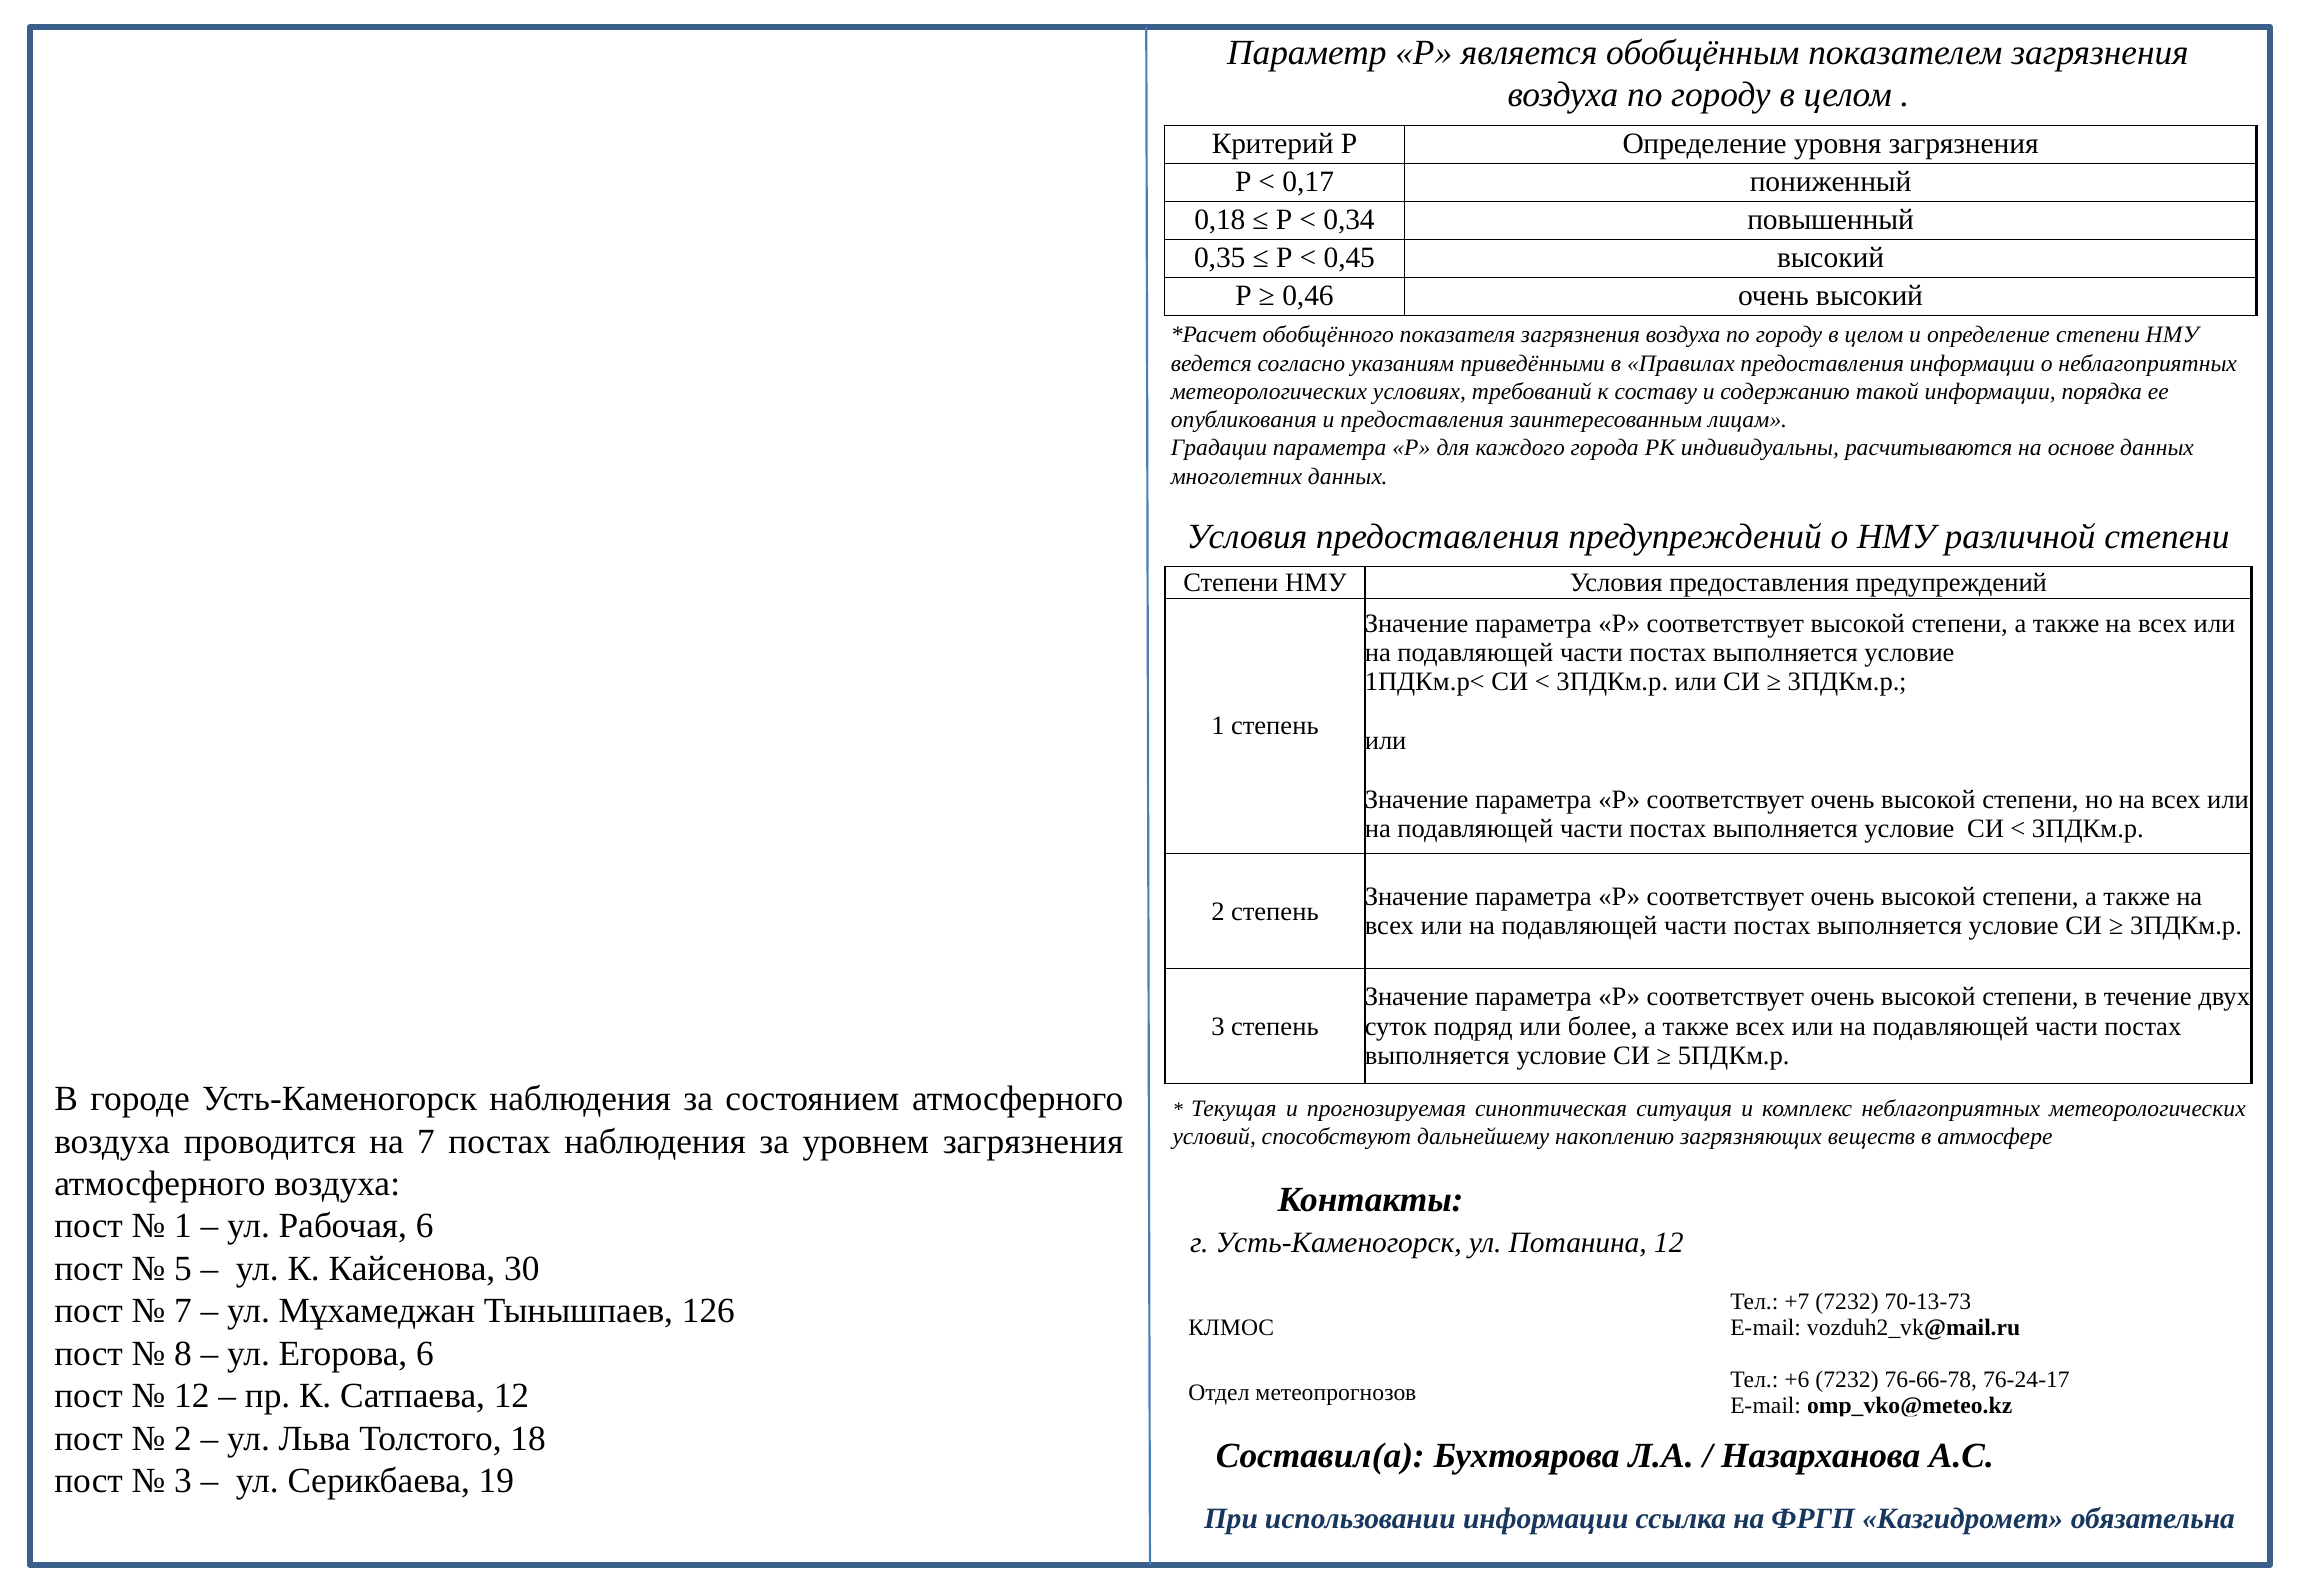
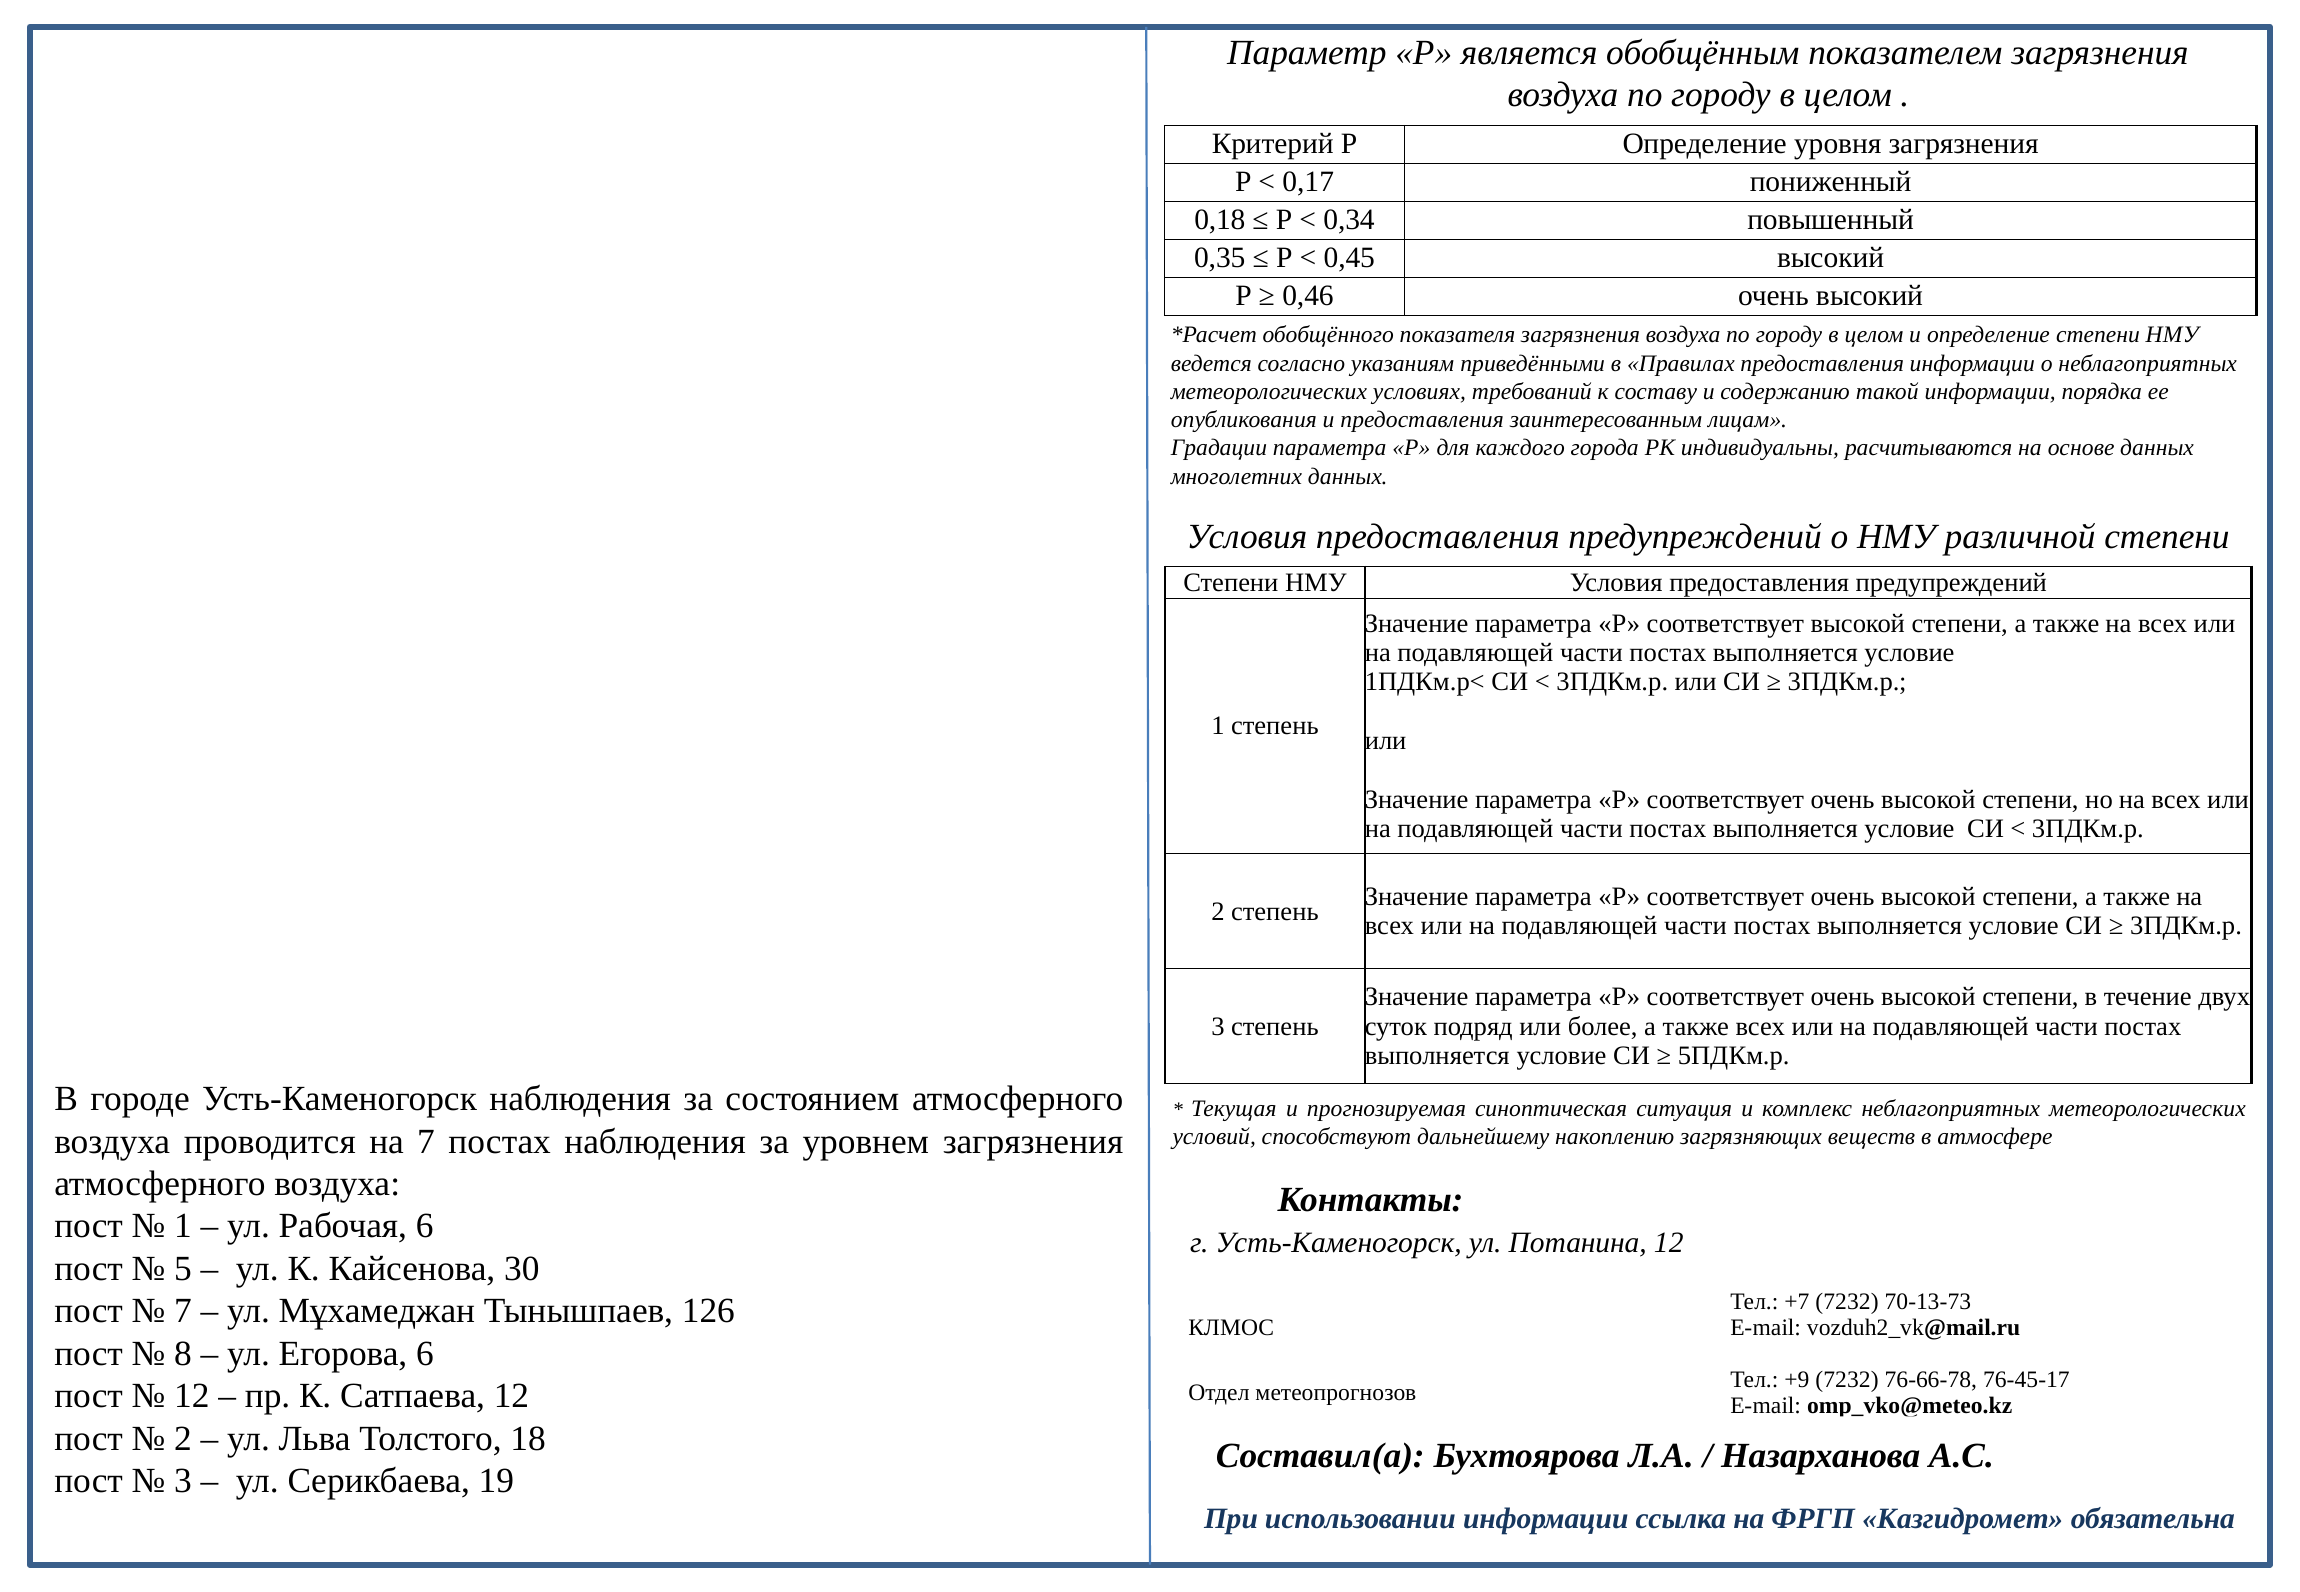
+6: +6 -> +9
76-24-17: 76-24-17 -> 76-45-17
